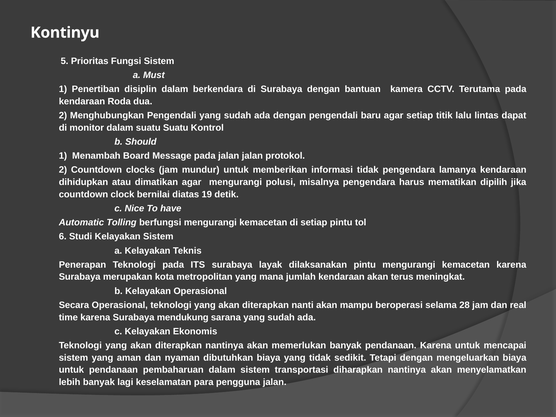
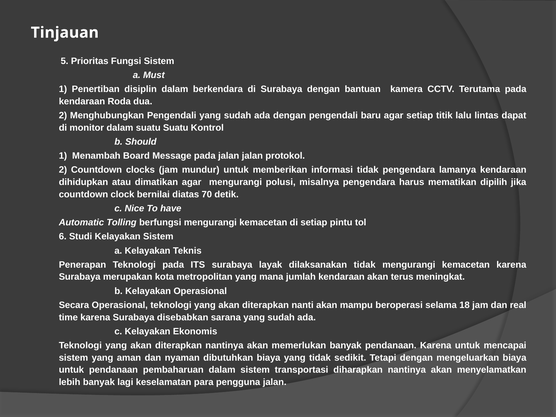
Kontinyu: Kontinyu -> Tinjauan
19: 19 -> 70
dilaksanakan pintu: pintu -> tidak
28: 28 -> 18
mendukung: mendukung -> disebabkan
